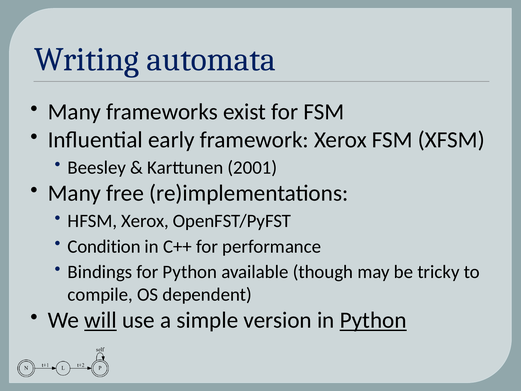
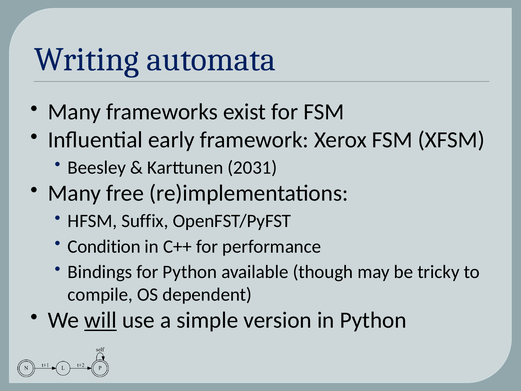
2001: 2001 -> 2031
HFSM Xerox: Xerox -> Suffix
Python at (373, 320) underline: present -> none
